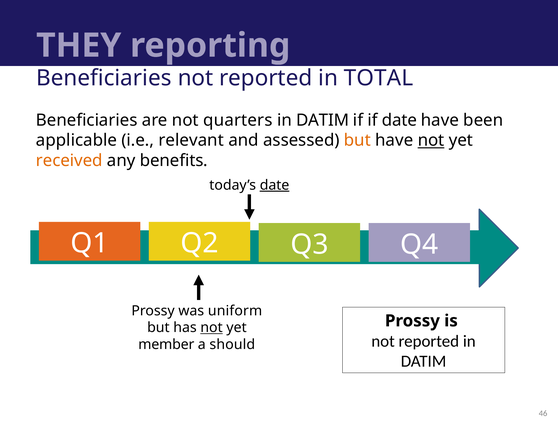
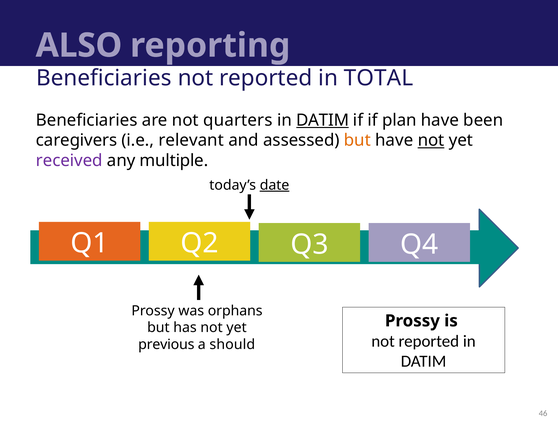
THEY: THEY -> ALSO
DATIM at (323, 120) underline: none -> present
if date: date -> plan
applicable: applicable -> caregivers
received colour: orange -> purple
benefits: benefits -> multiple
uniform: uniform -> orphans
not at (212, 328) underline: present -> none
member: member -> previous
